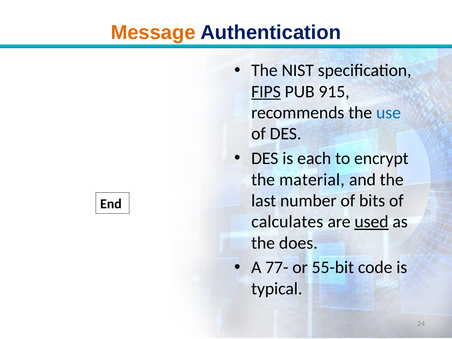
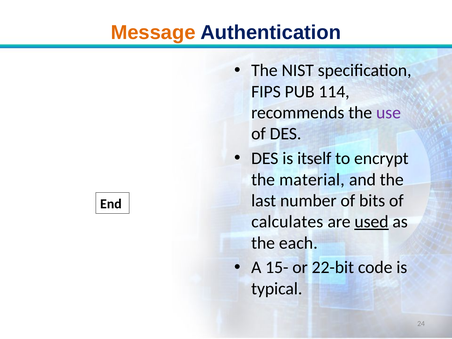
FIPS underline: present -> none
915: 915 -> 114
use colour: blue -> purple
each: each -> itself
does: does -> each
77-: 77- -> 15-
55-bit: 55-bit -> 22-bit
